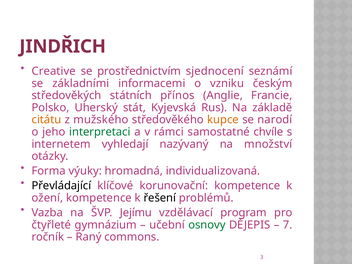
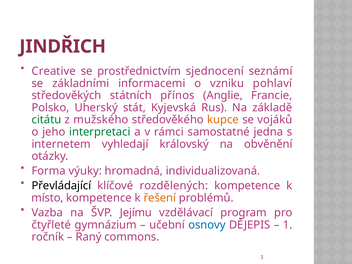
českým: českým -> pohlaví
citátu colour: orange -> green
narodí: narodí -> vojáků
chvíle: chvíle -> jedna
nazývaný: nazývaný -> královský
množství: množství -> obvěnění
korunovační: korunovační -> rozdělených
ožení: ožení -> místo
řešení colour: black -> orange
osnovy colour: green -> blue
7: 7 -> 1
